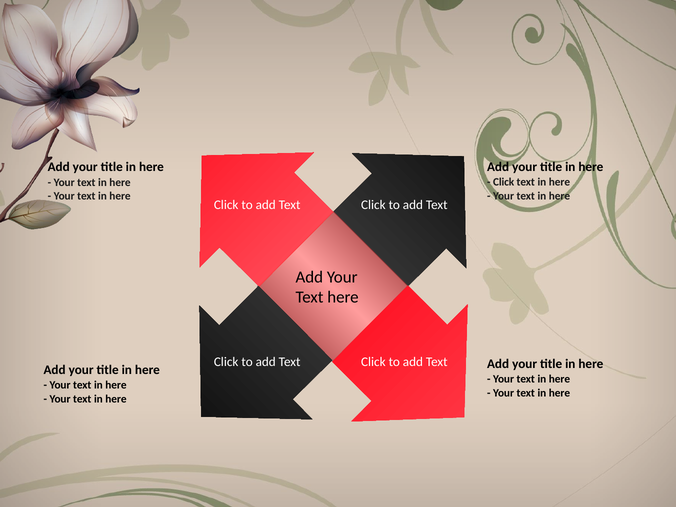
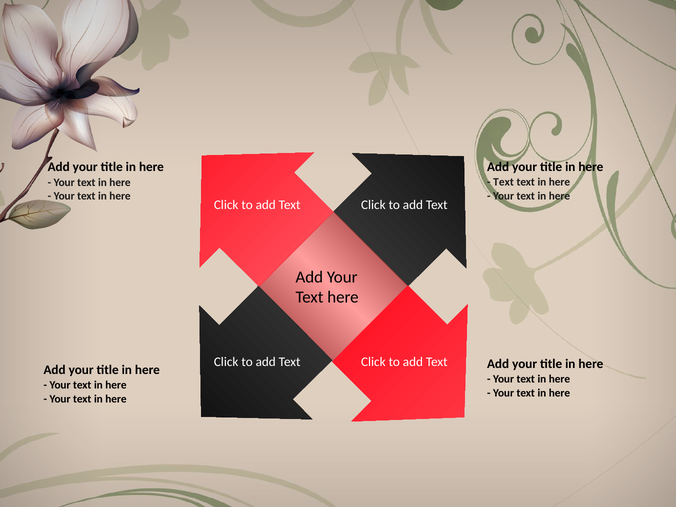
Click at (504, 182): Click -> Text
